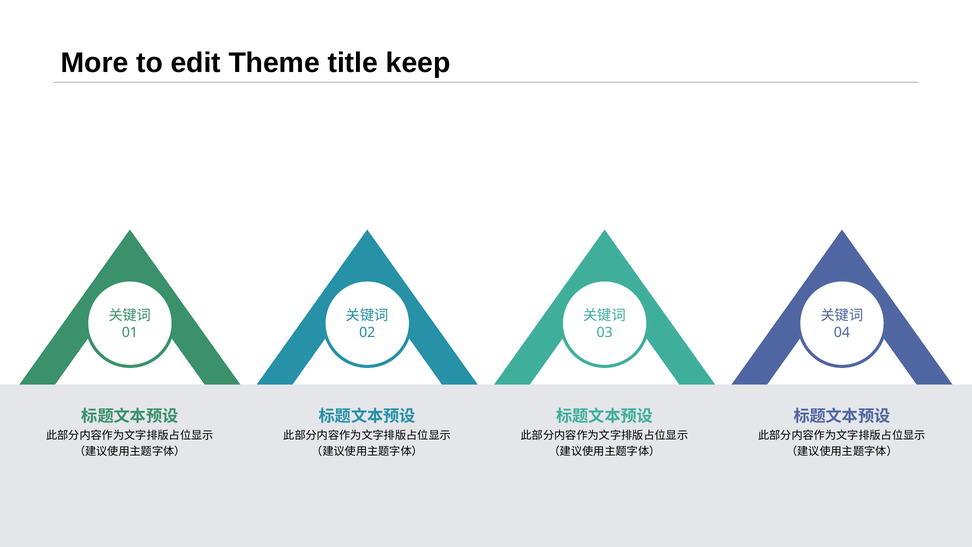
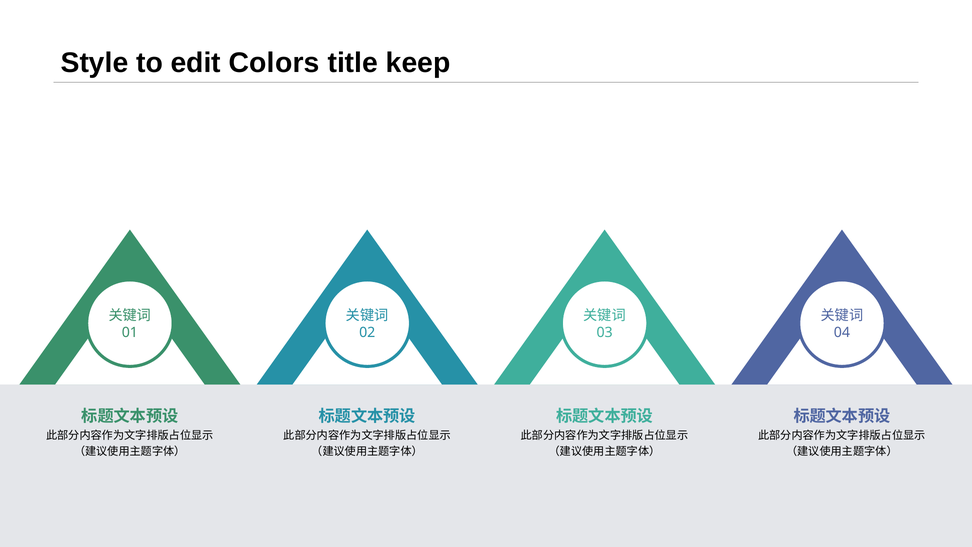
More: More -> Style
Theme: Theme -> Colors
